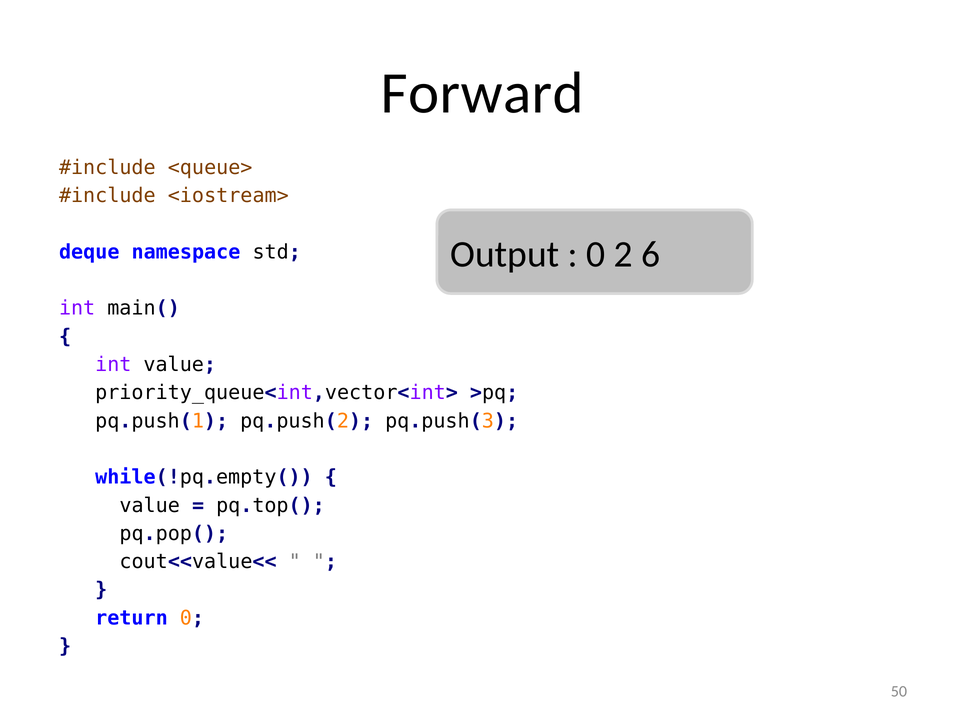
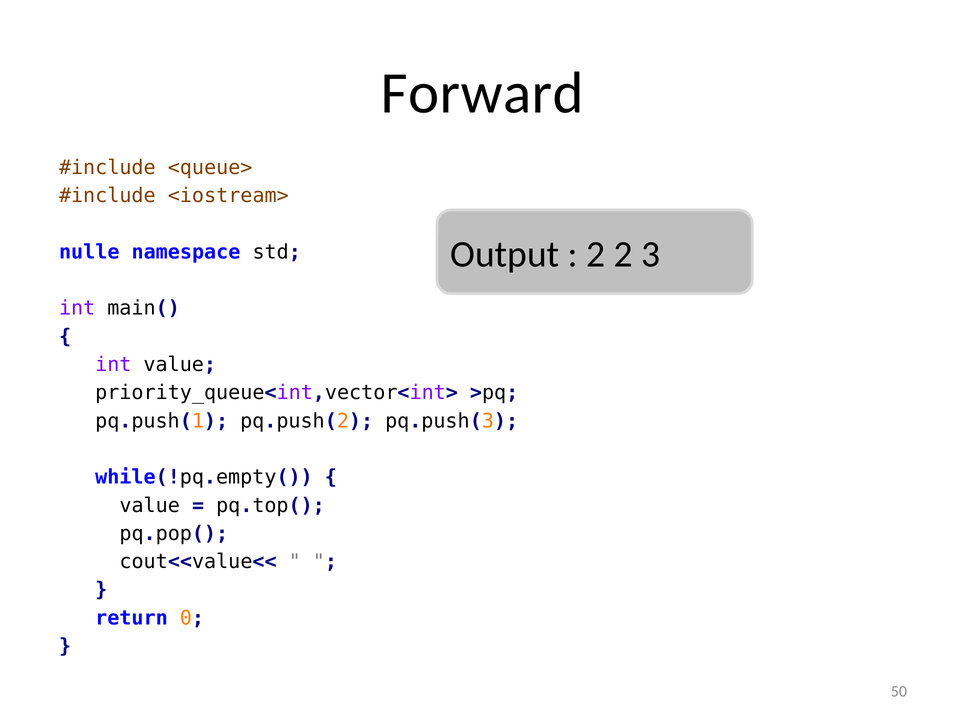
0 at (596, 254): 0 -> 2
6: 6 -> 3
deque: deque -> nulle
